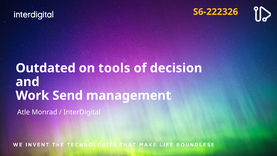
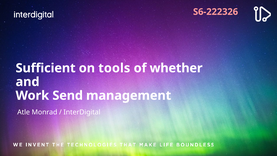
S6-222326 colour: yellow -> pink
Outdated: Outdated -> Sufficient
decision: decision -> whether
